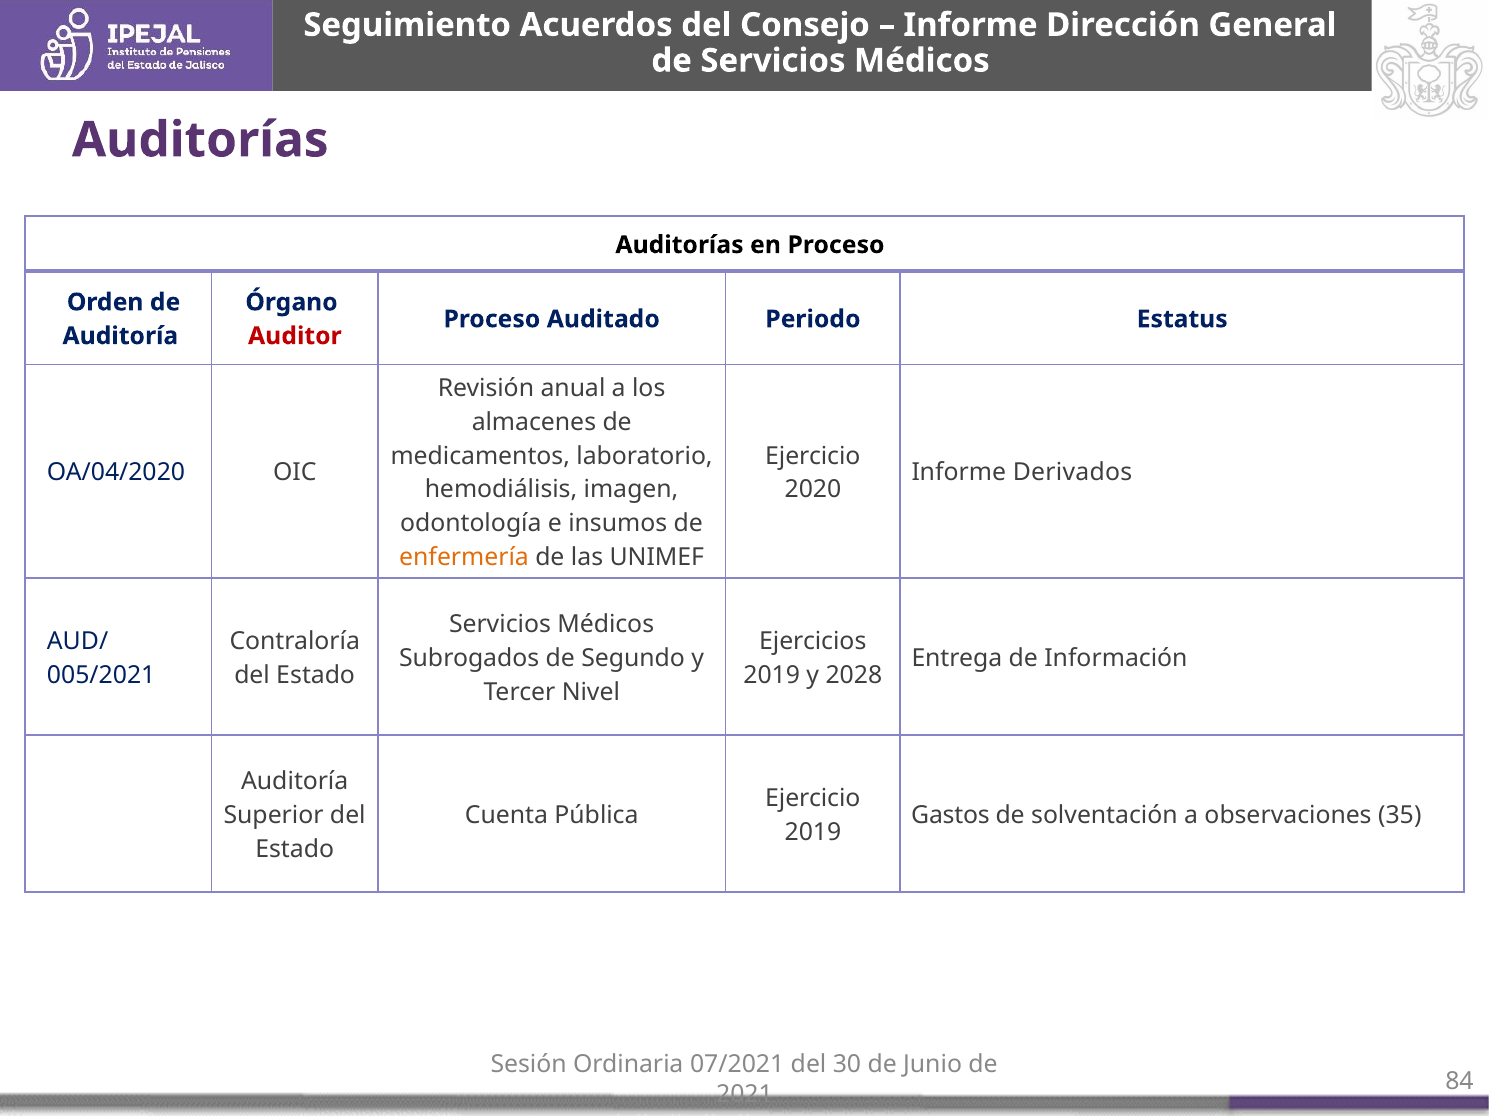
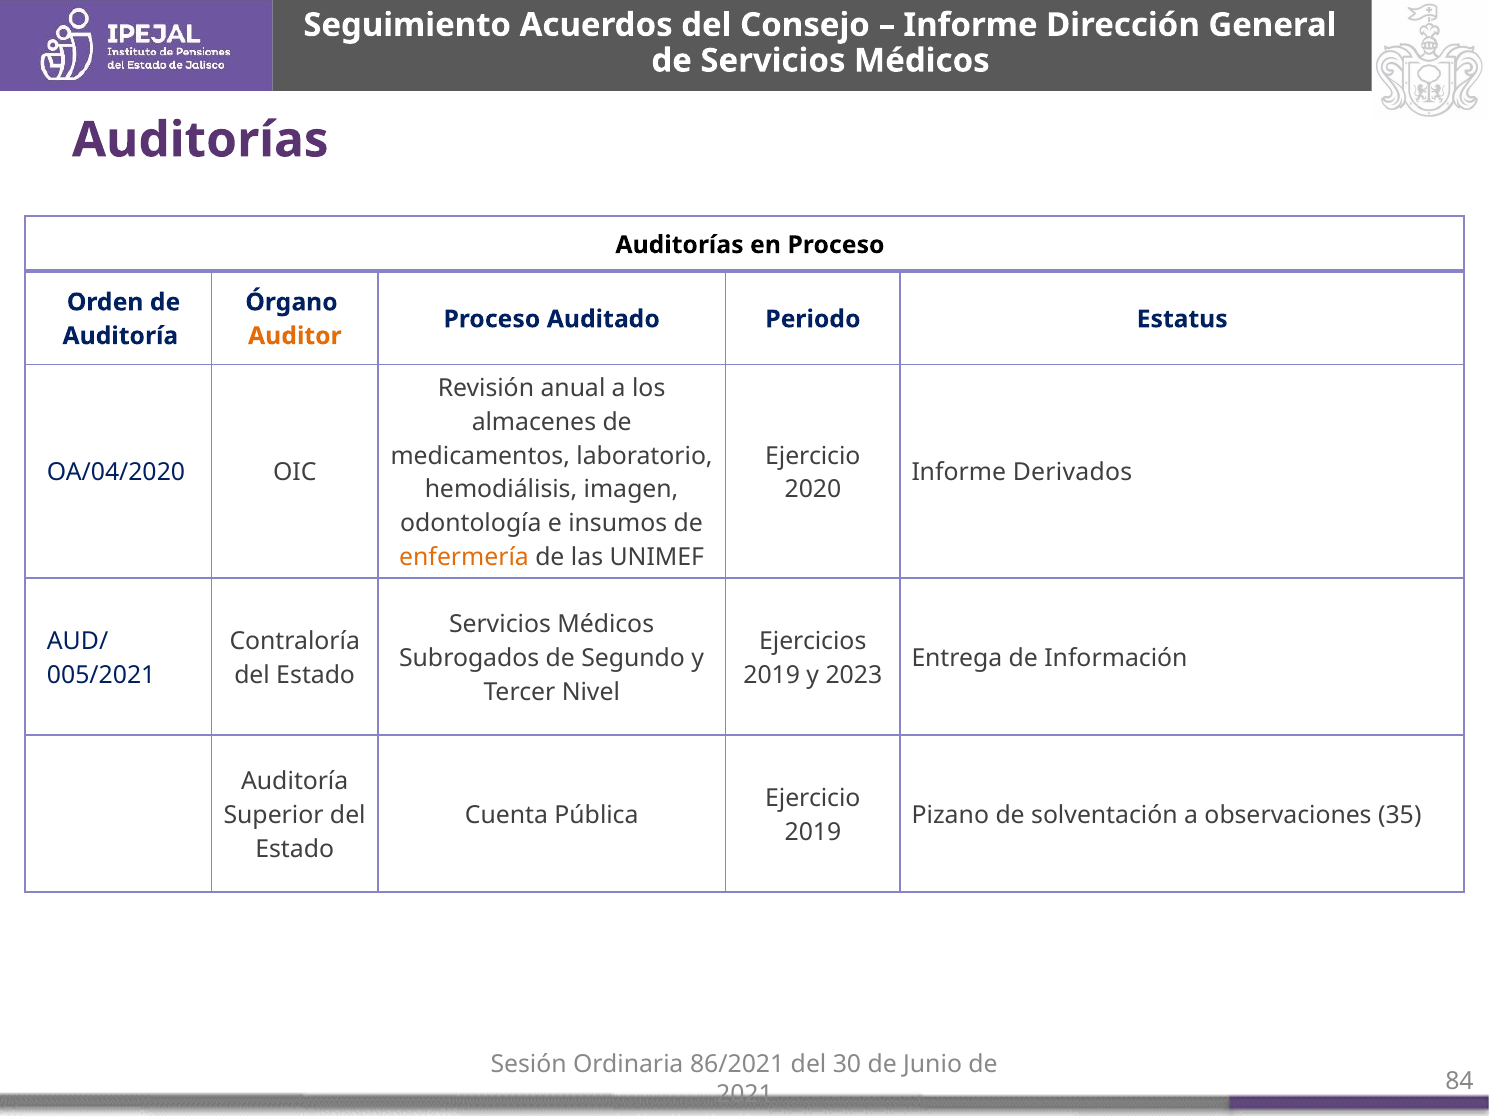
Auditor colour: red -> orange
2028: 2028 -> 2023
Gastos: Gastos -> Pizano
07/2021: 07/2021 -> 86/2021
